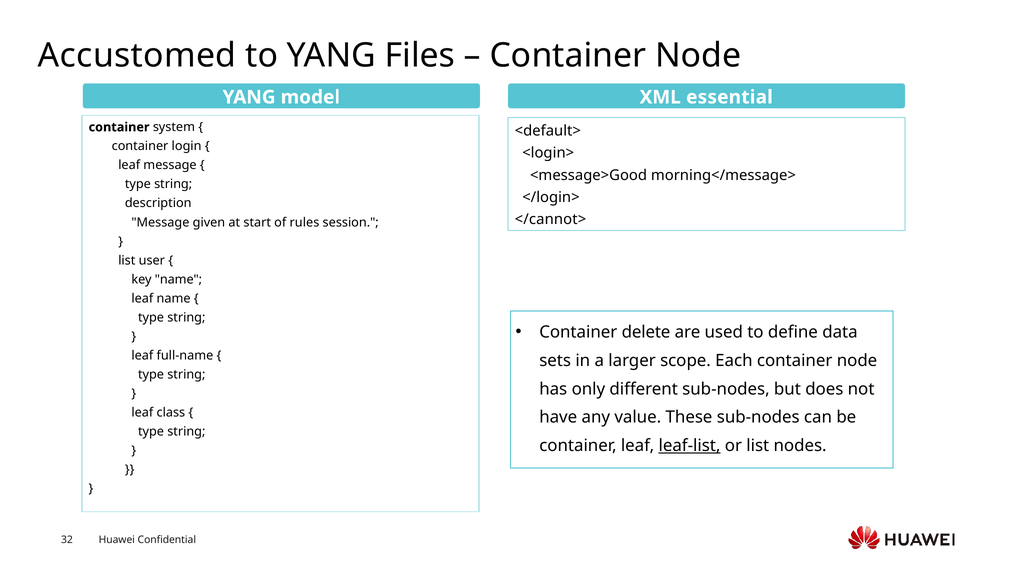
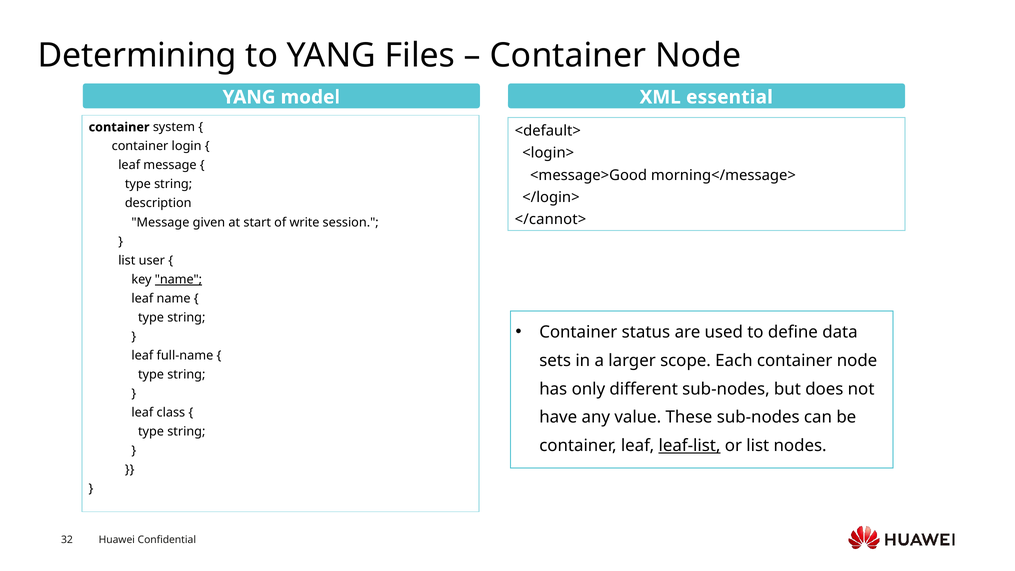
Accustomed: Accustomed -> Determining
rules: rules -> write
name at (178, 279) underline: none -> present
delete: delete -> status
